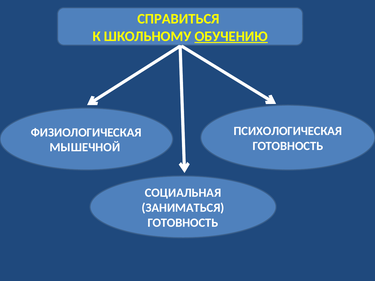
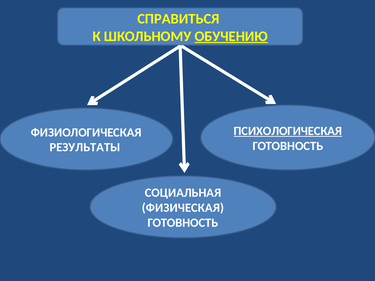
ПСИХОЛОГИЧЕСКАЯ underline: none -> present
МЫШЕЧНОЙ: МЫШЕЧНОЙ -> РЕЗУЛЬТАТЫ
ЗАНИМАТЬСЯ: ЗАНИМАТЬСЯ -> ФИЗИЧЕСКАЯ
